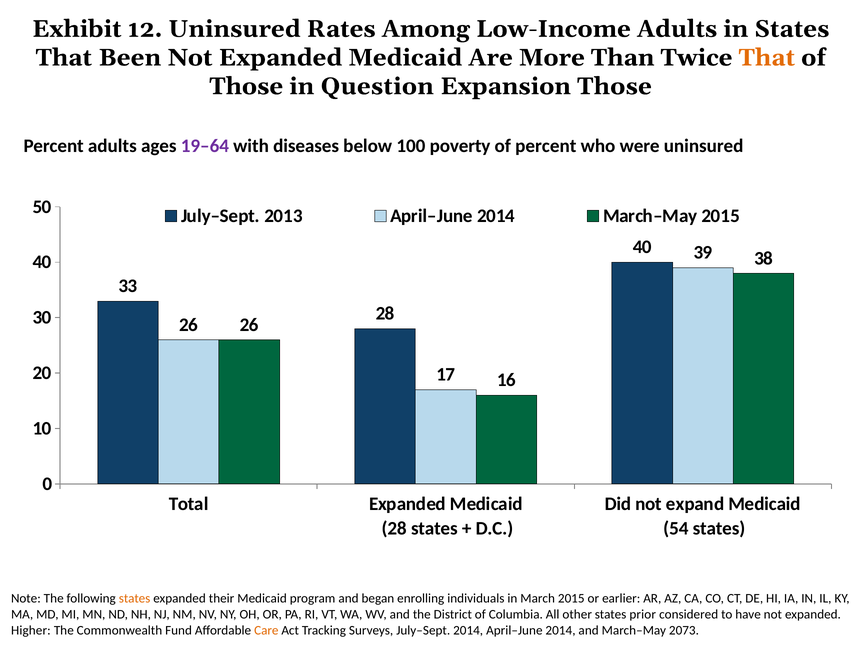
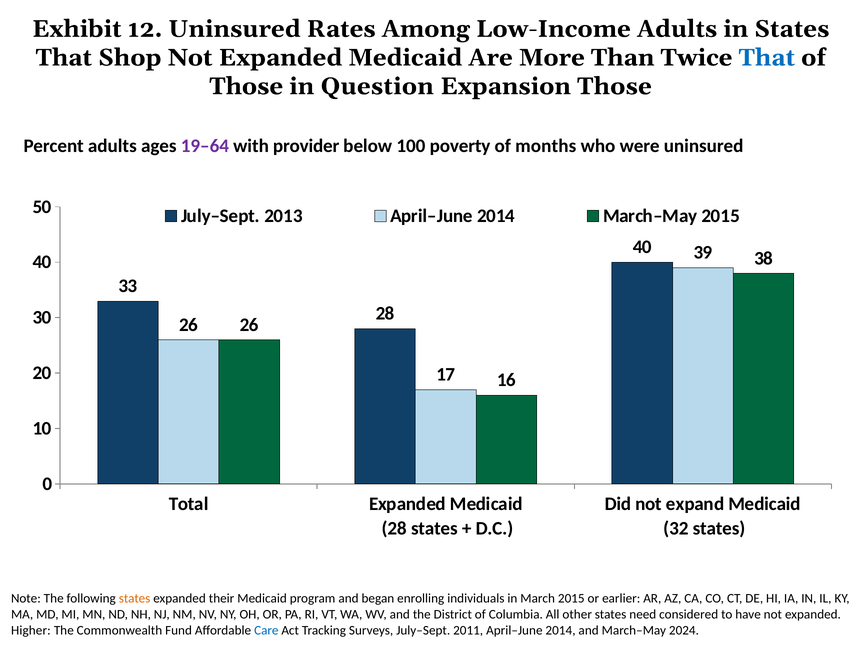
Been: Been -> Shop
That at (767, 58) colour: orange -> blue
diseases: diseases -> provider
of percent: percent -> months
54: 54 -> 32
prior: prior -> need
Care colour: orange -> blue
July–Sept 2014: 2014 -> 2011
2073: 2073 -> 2024
